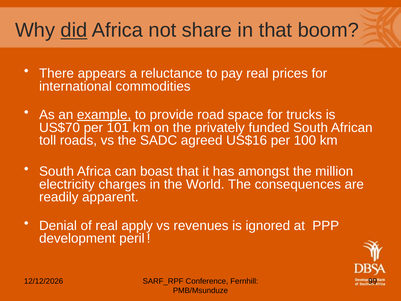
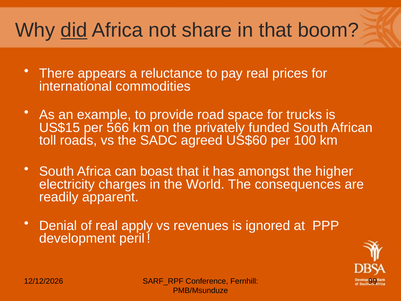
example underline: present -> none
US$70: US$70 -> US$15
101: 101 -> 566
US$16: US$16 -> US$60
million: million -> higher
